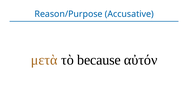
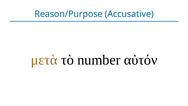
because: because -> number
